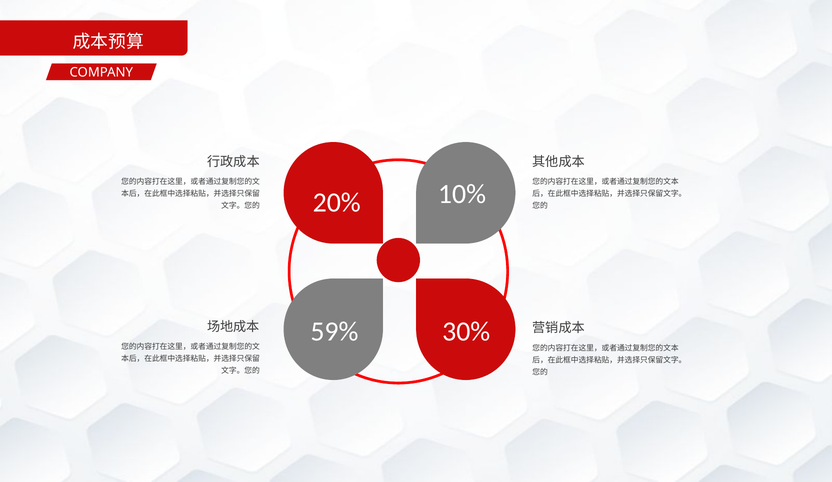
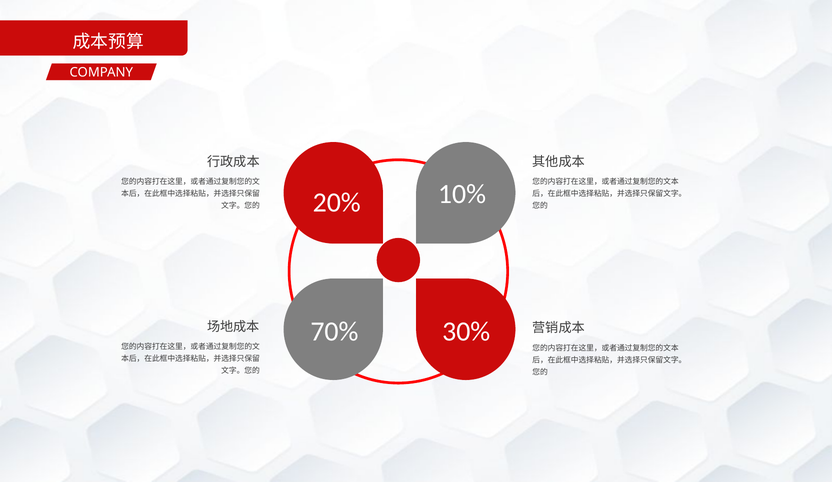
59%: 59% -> 70%
